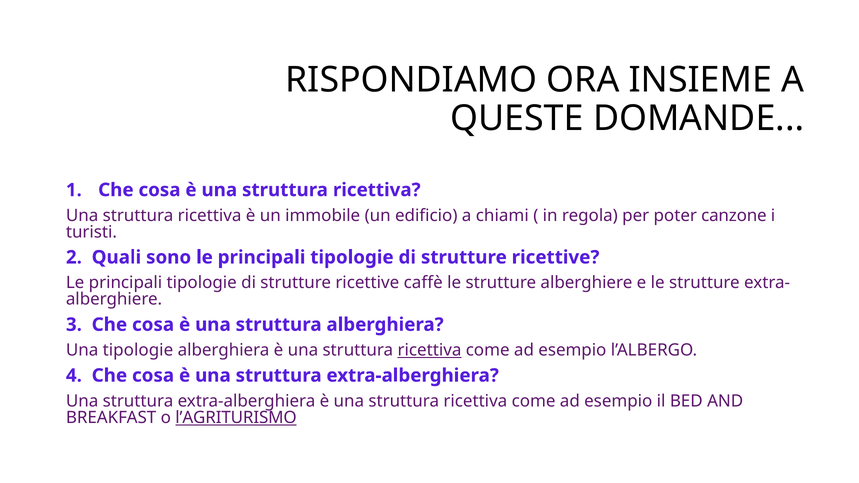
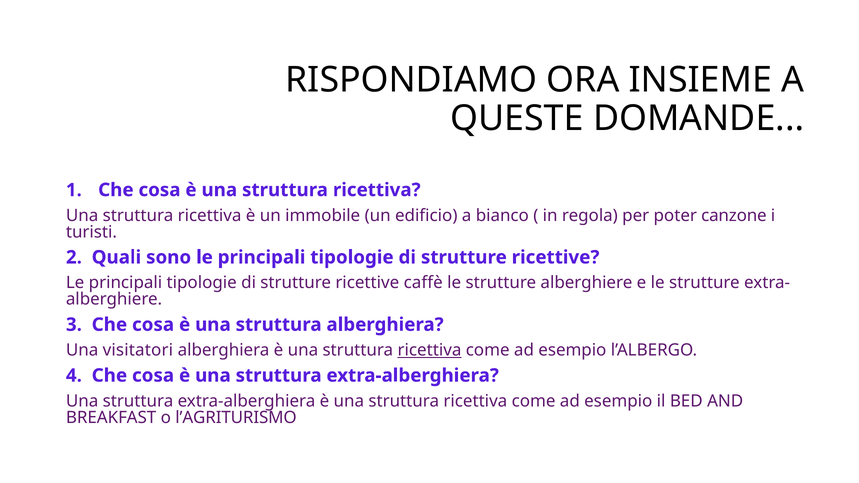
chiami: chiami -> bianco
Una tipologie: tipologie -> visitatori
l’AGRITURISMO underline: present -> none
